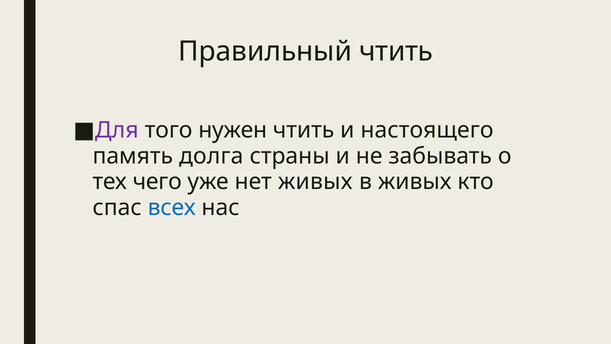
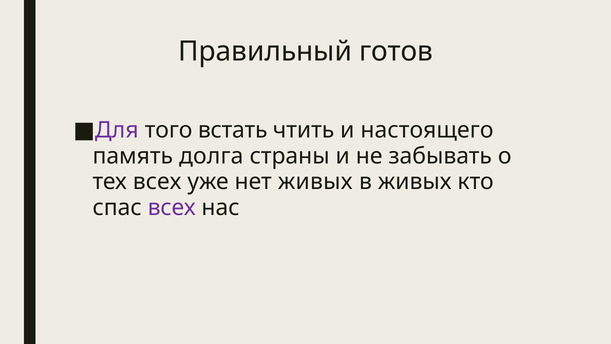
Правильный чтить: чтить -> готов
нужен: нужен -> встать
тех чего: чего -> всех
всех at (172, 208) colour: blue -> purple
